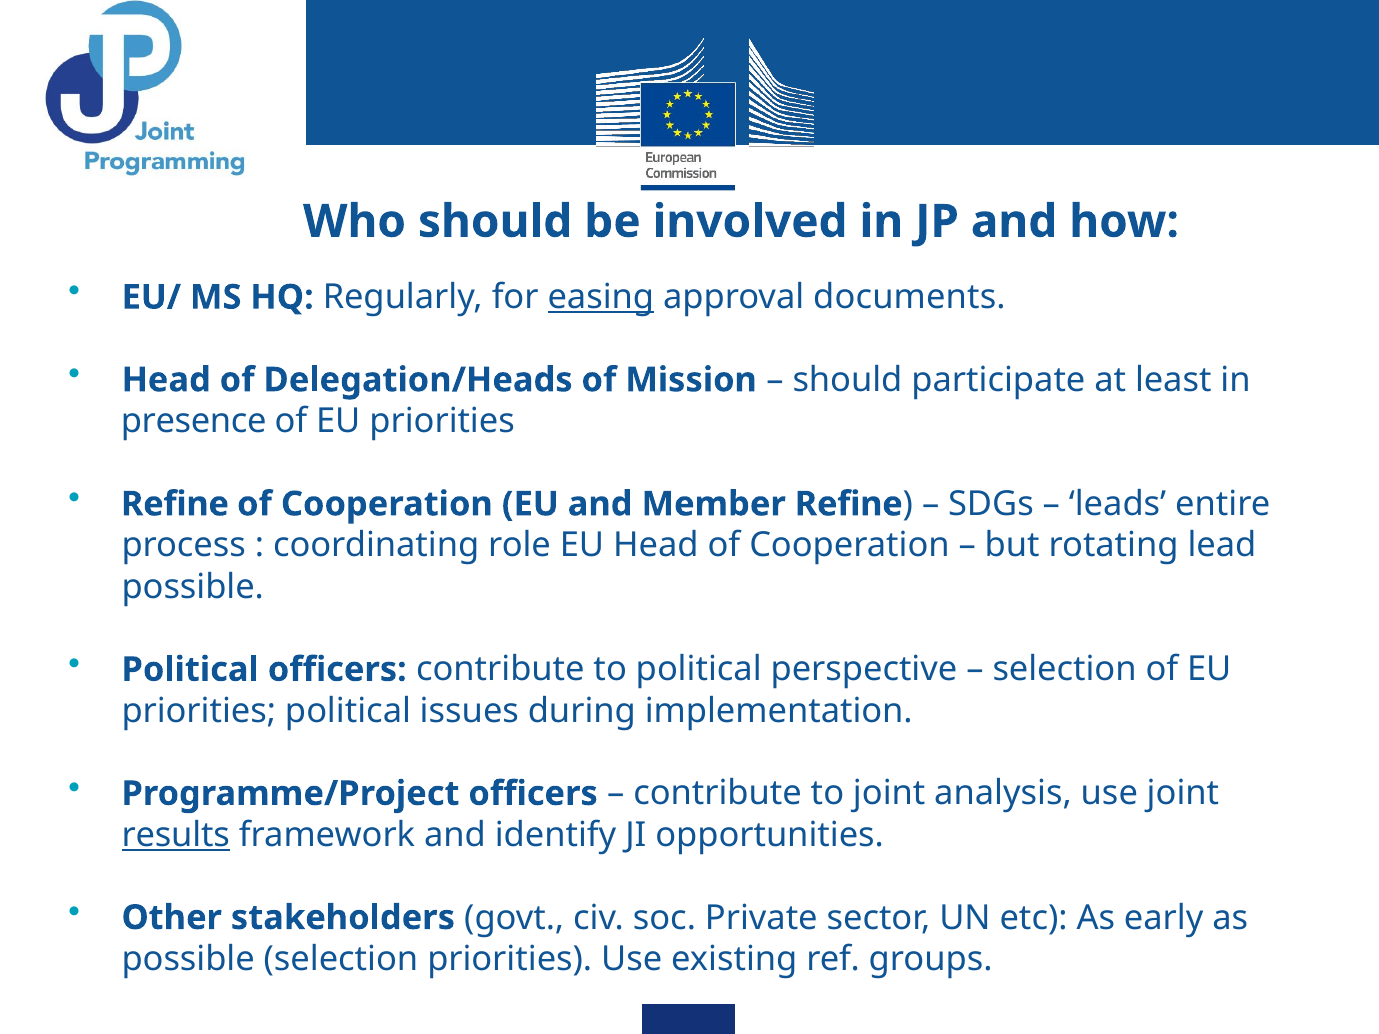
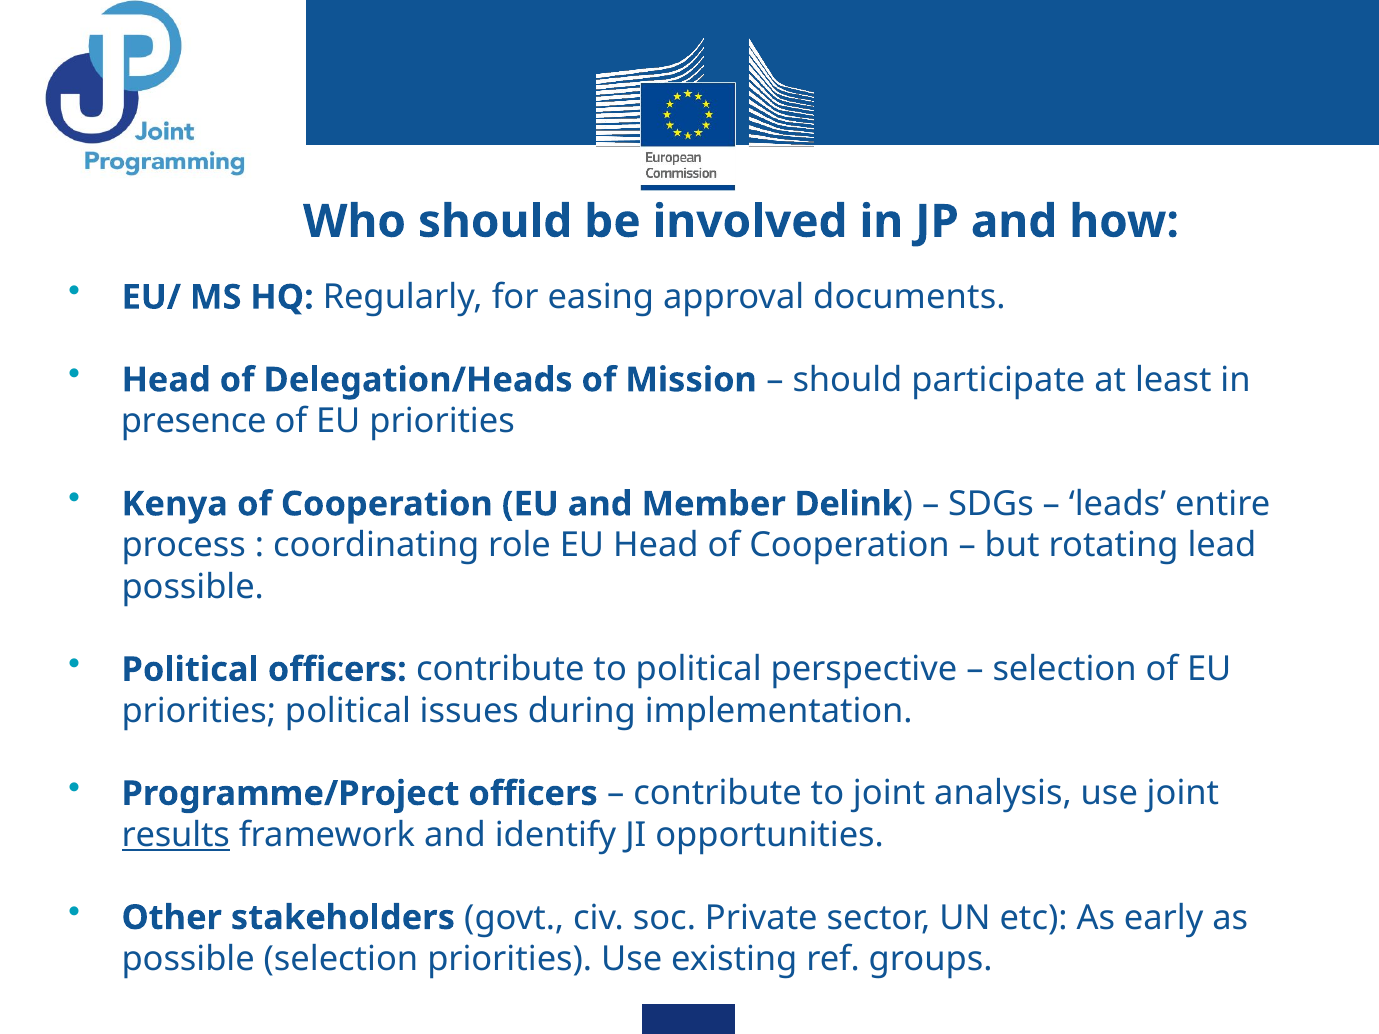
easing underline: present -> none
Refine at (175, 504): Refine -> Kenya
Member Refine: Refine -> Delink
